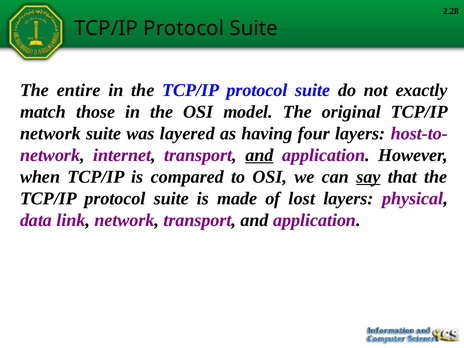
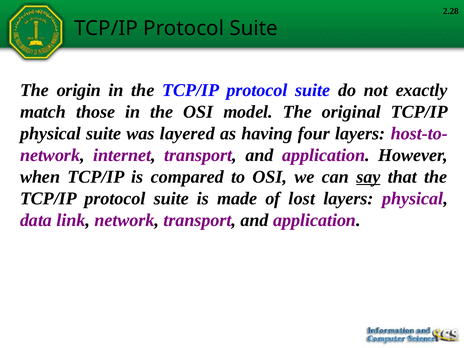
entire: entire -> origin
network at (50, 133): network -> physical
and at (259, 155) underline: present -> none
